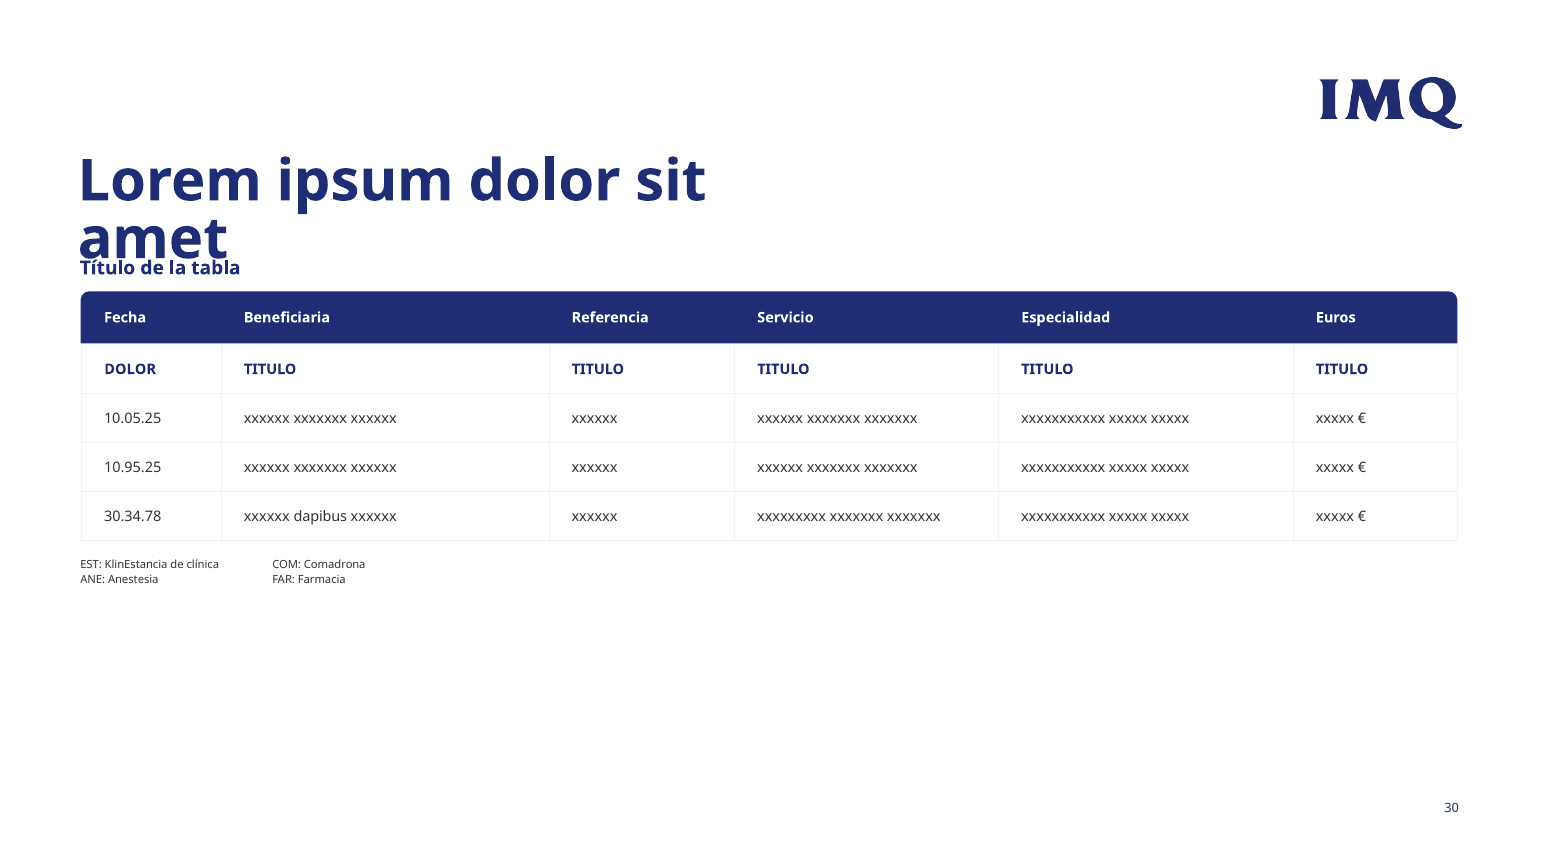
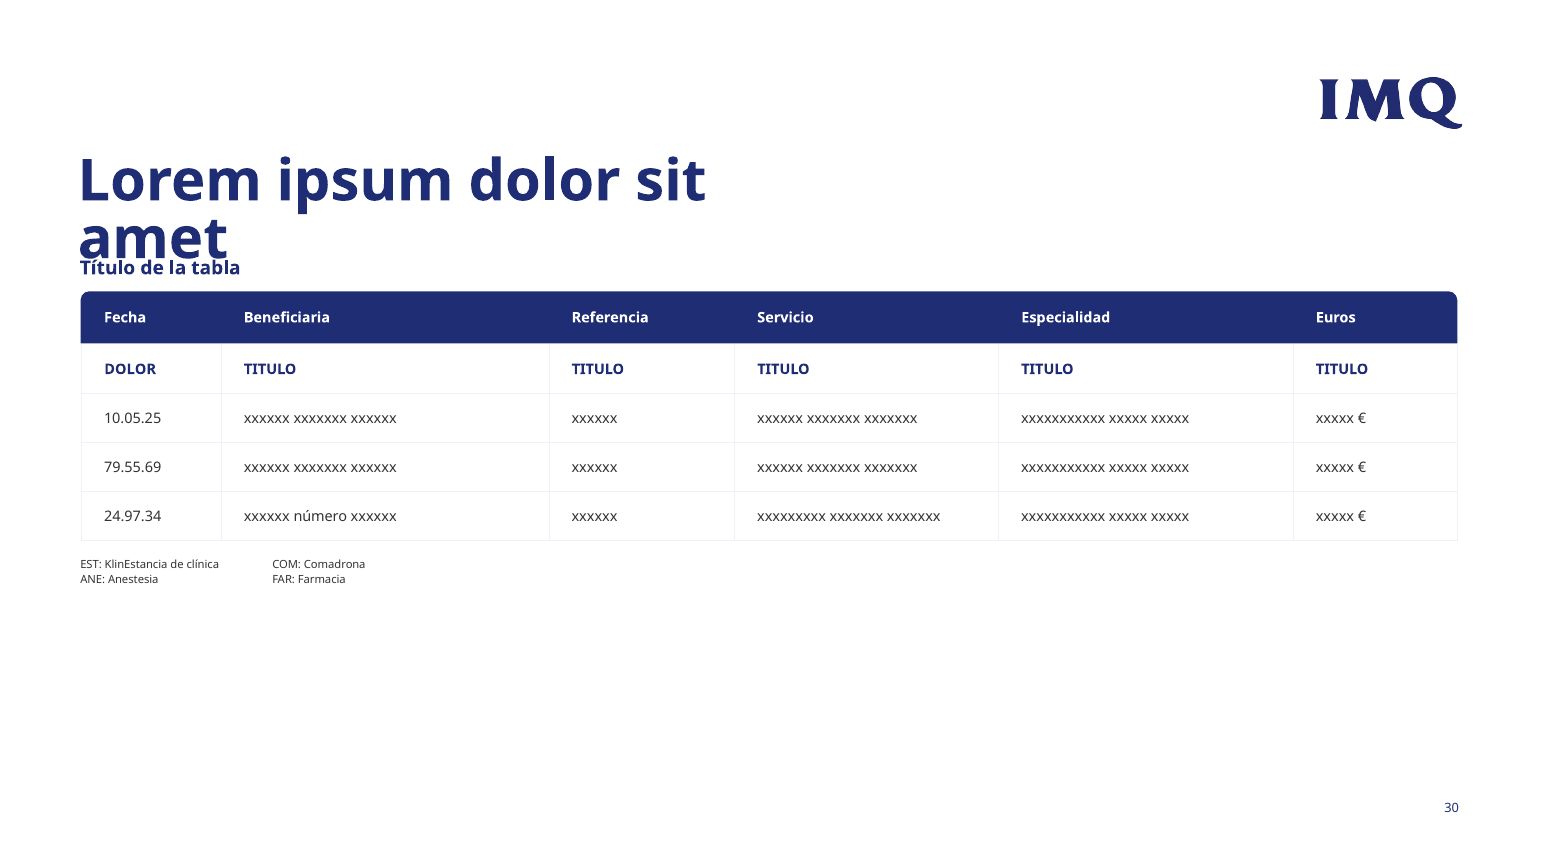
10.95.25: 10.95.25 -> 79.55.69
30.34.78: 30.34.78 -> 24.97.34
dapibus: dapibus -> número
